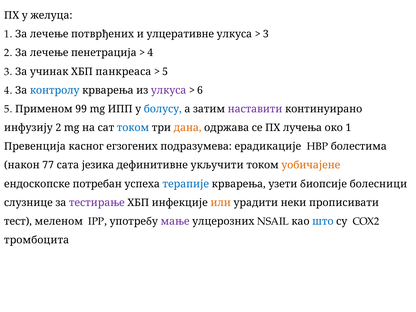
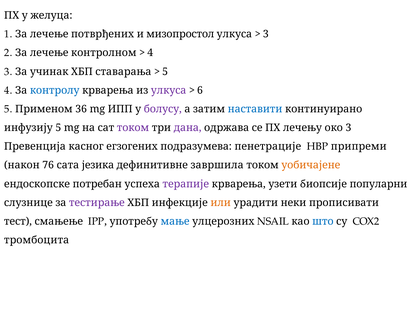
улцеративне: улцеративне -> мизопростол
пенетрација: пенетрација -> контролном
панкреаса: панкреаса -> ставарања
99: 99 -> 36
болусу colour: blue -> purple
наставити colour: purple -> blue
инфузију 2: 2 -> 5
током at (133, 128) colour: blue -> purple
дана colour: orange -> purple
лучења: лучења -> лечењу
око 1: 1 -> 3
ерадикације: ерадикације -> пенетрације
болестима: болестима -> припреми
77: 77 -> 76
укључити: укључити -> завршила
терапије colour: blue -> purple
болесници: болесници -> популарни
меленом: меленом -> смањење
мање colour: purple -> blue
